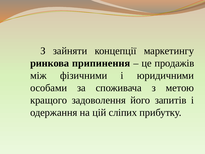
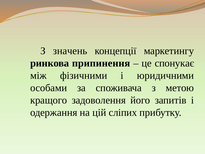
зайняти: зайняти -> значень
продажів: продажів -> спонукає
